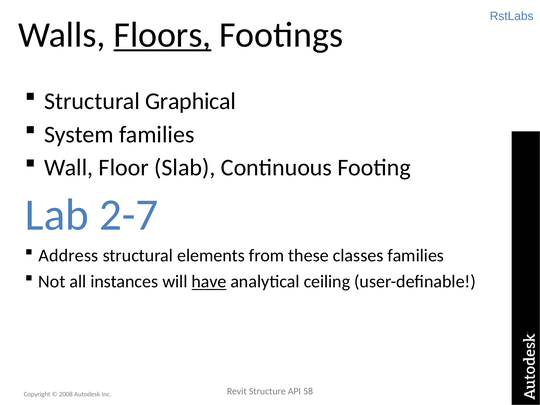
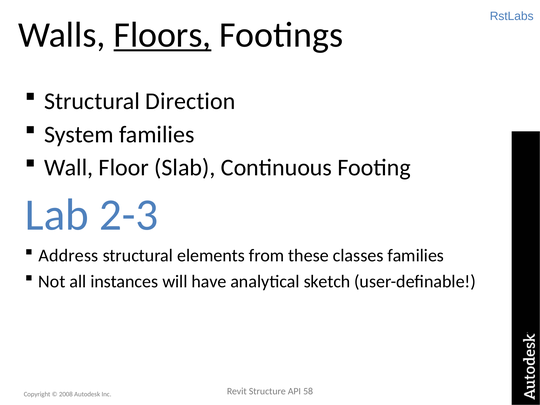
Graphical: Graphical -> Direction
2-7: 2-7 -> 2-3
have underline: present -> none
ceiling: ceiling -> sketch
